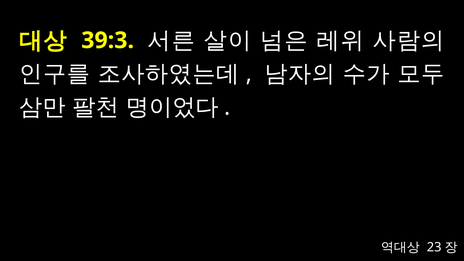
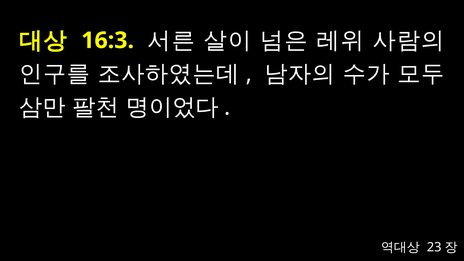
39:3: 39:3 -> 16:3
